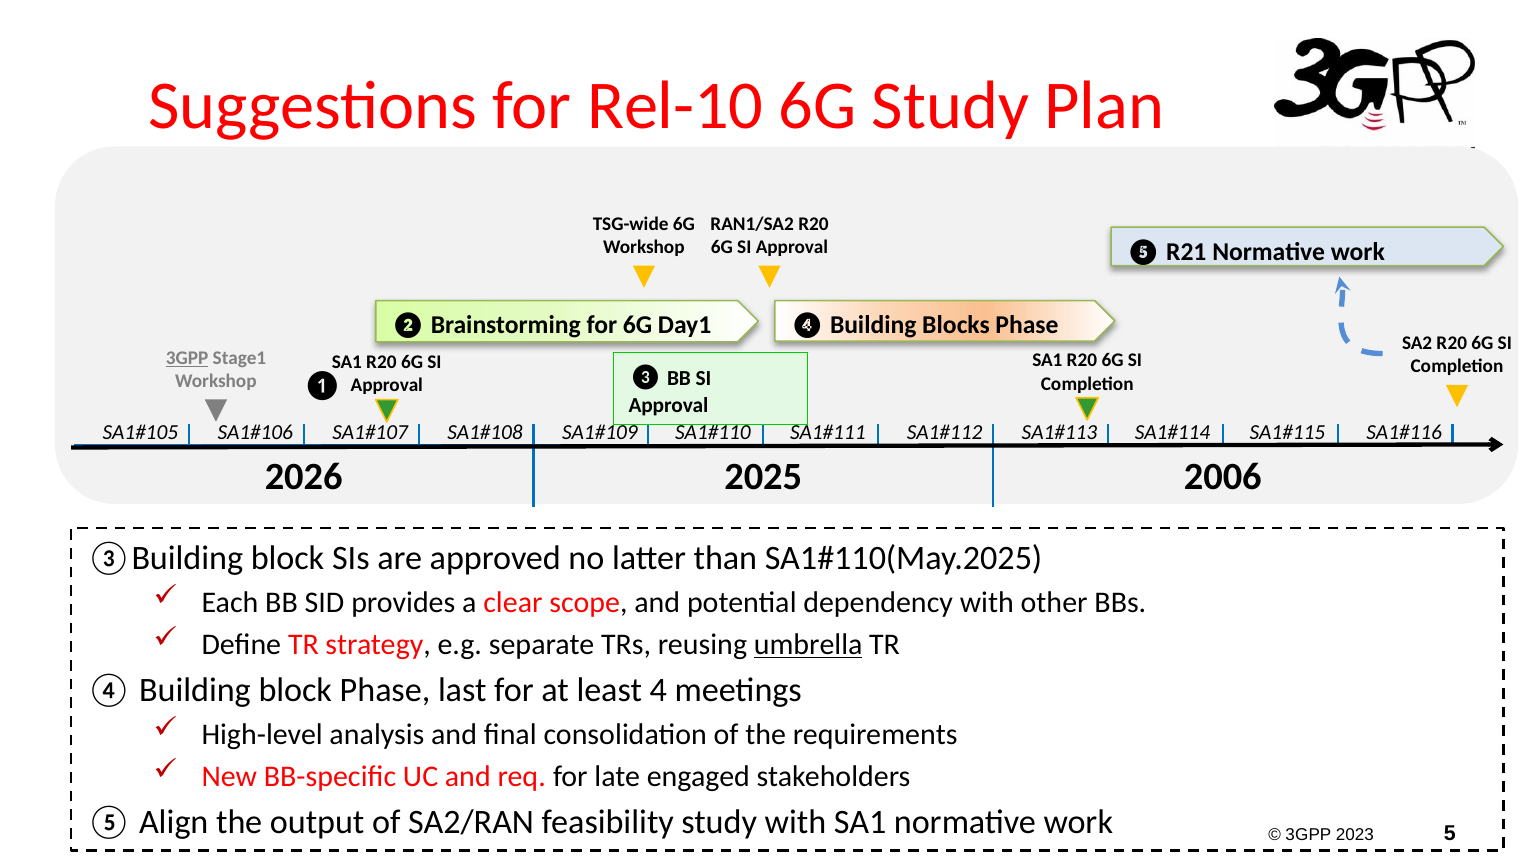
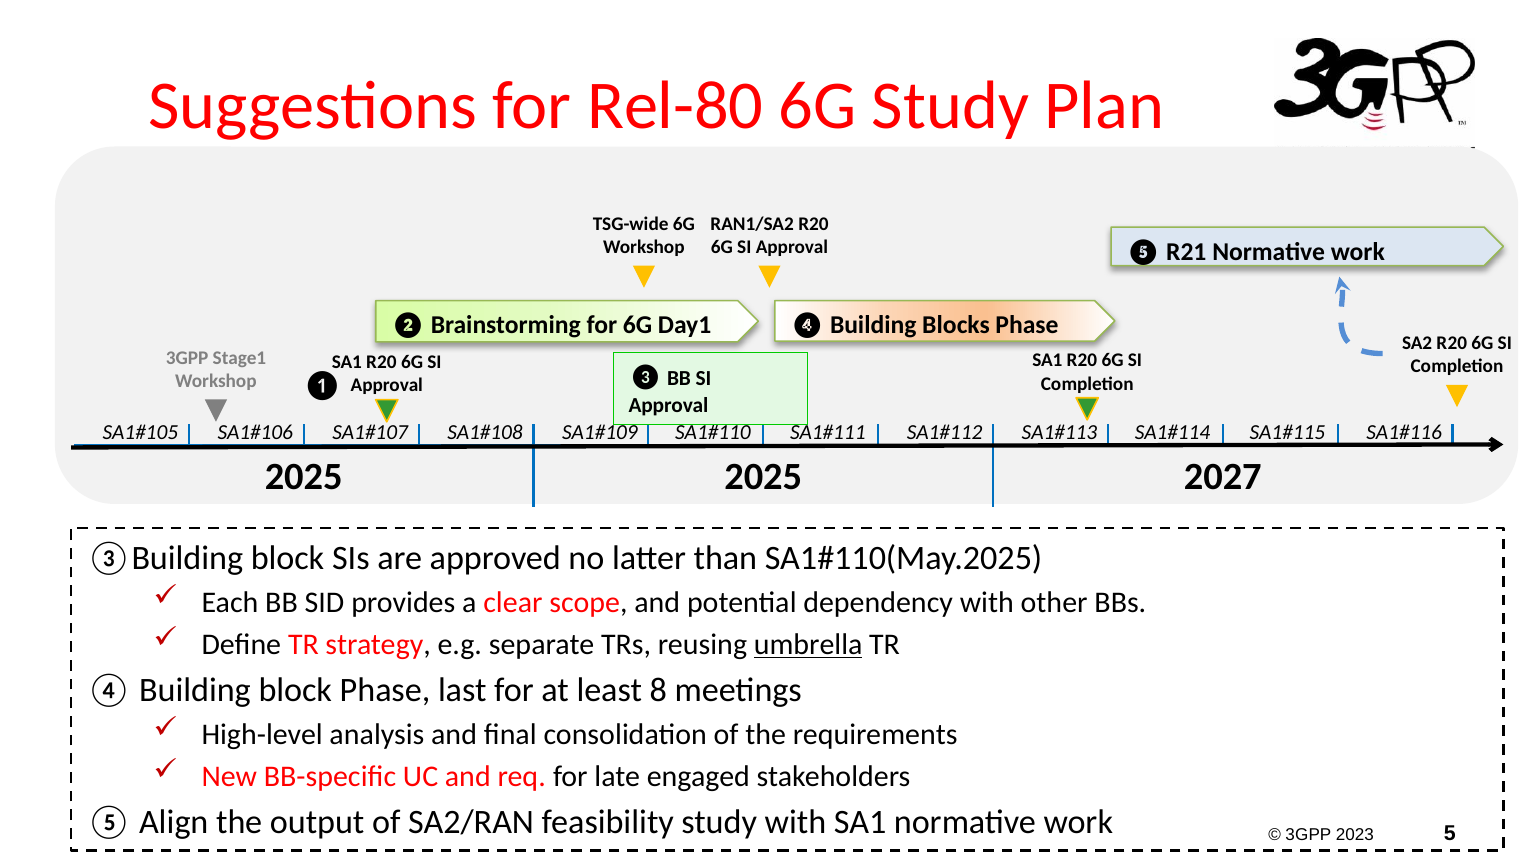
Rel-10: Rel-10 -> Rel-80
3GPP at (187, 358) underline: present -> none
2026 at (304, 476): 2026 -> 2025
2006: 2006 -> 2027
4: 4 -> 8
